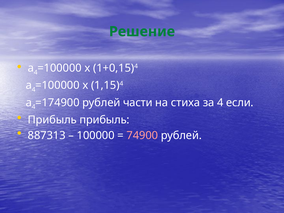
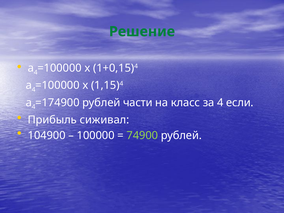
стиха: стиха -> класс
Прибыль прибыль: прибыль -> сиживал
887313: 887313 -> 104900
74900 colour: pink -> light green
